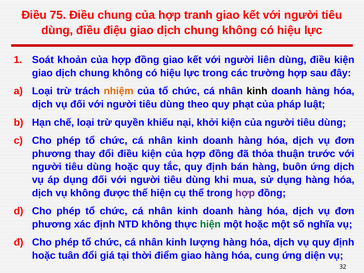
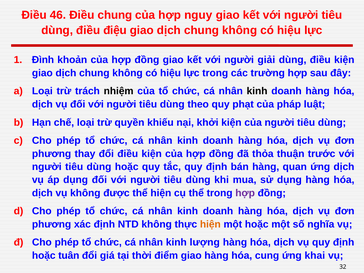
75: 75 -> 46
tranh: tranh -> nguy
Soát: Soát -> Đình
liên: liên -> giải
nhiệm colour: orange -> black
buôn: buôn -> quan
hiện at (210, 224) colour: green -> orange
diện: diện -> khai
